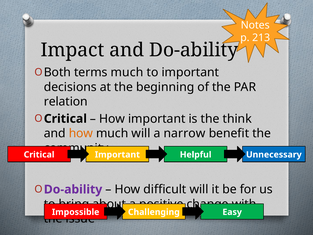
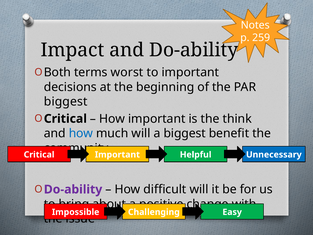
213: 213 -> 259
terms much: much -> worst
relation at (66, 102): relation -> biggest
how at (81, 133) colour: orange -> blue
a narrow: narrow -> biggest
